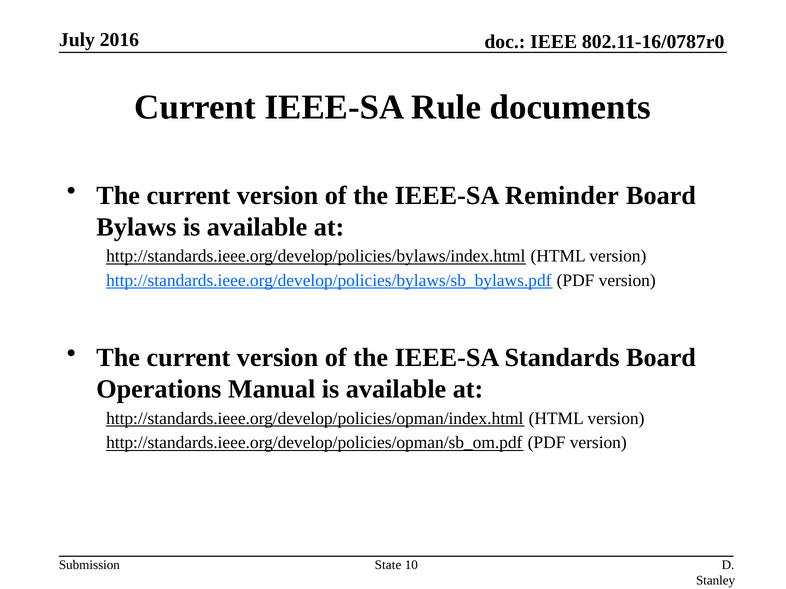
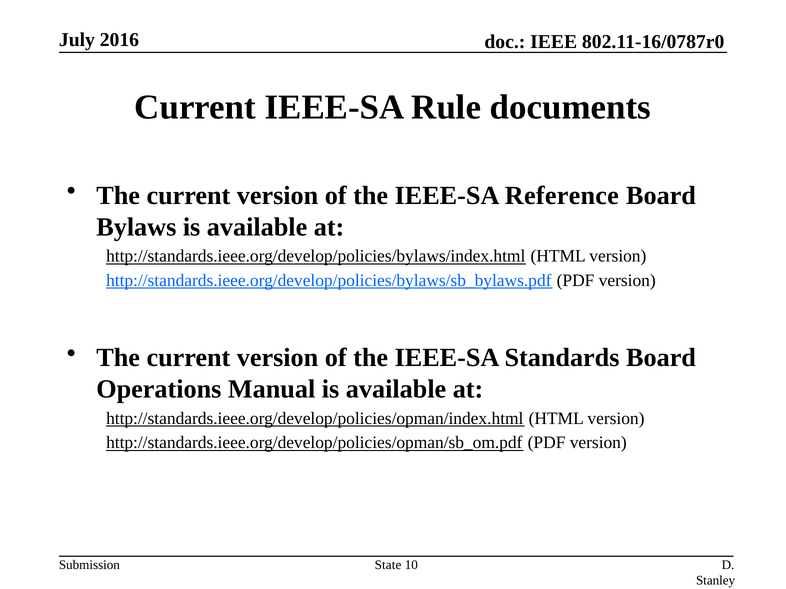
Reminder: Reminder -> Reference
